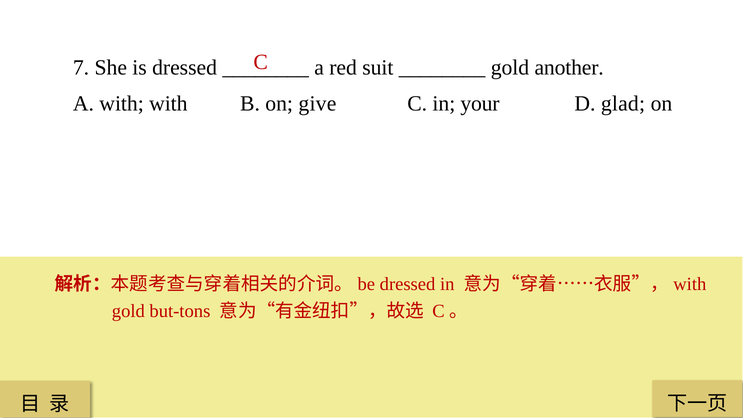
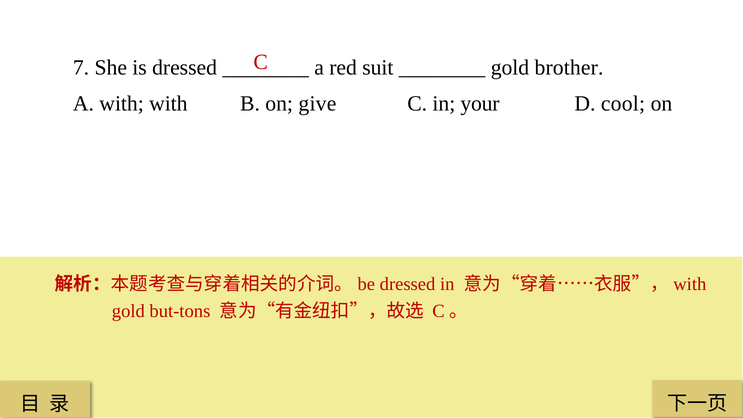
another: another -> brother
glad: glad -> cool
